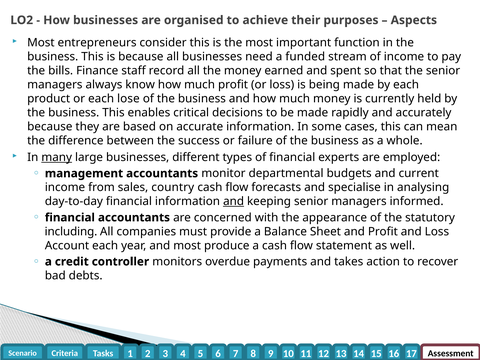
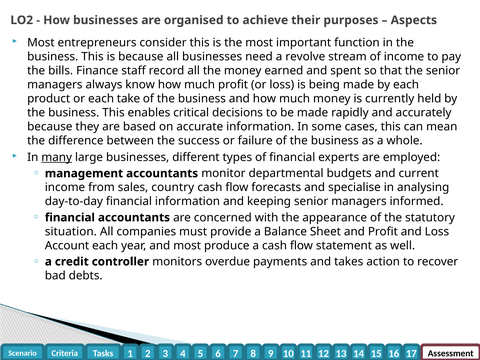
funded: funded -> revolve
lose: lose -> take
and at (234, 201) underline: present -> none
including: including -> situation
